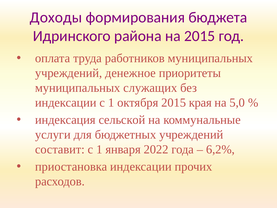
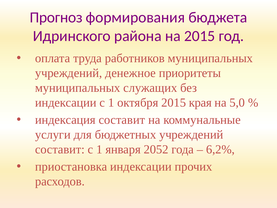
Доходы: Доходы -> Прогноз
индексация сельской: сельской -> составит
2022: 2022 -> 2052
